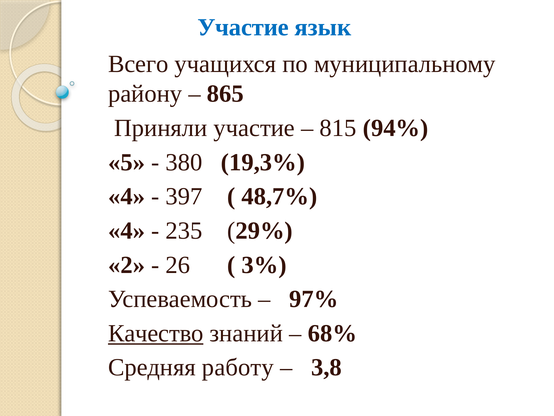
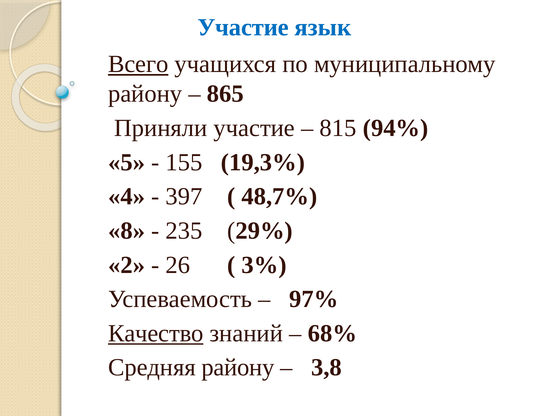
Всего underline: none -> present
380: 380 -> 155
4 at (127, 230): 4 -> 8
Средняя работу: работу -> району
